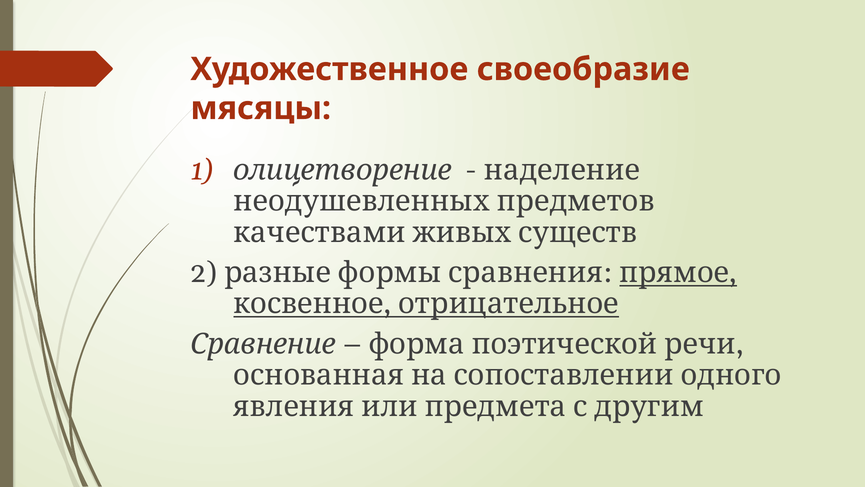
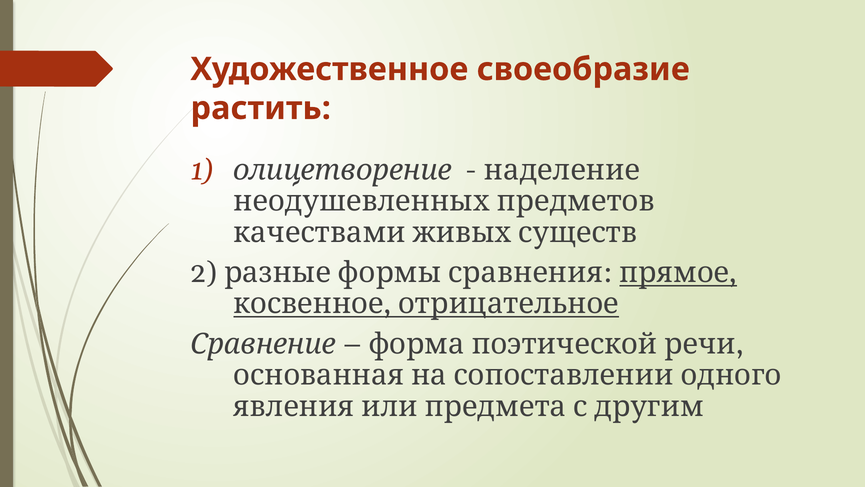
мясяцы: мясяцы -> растить
